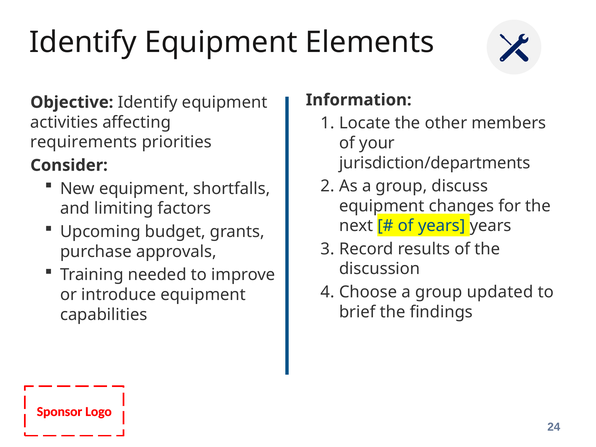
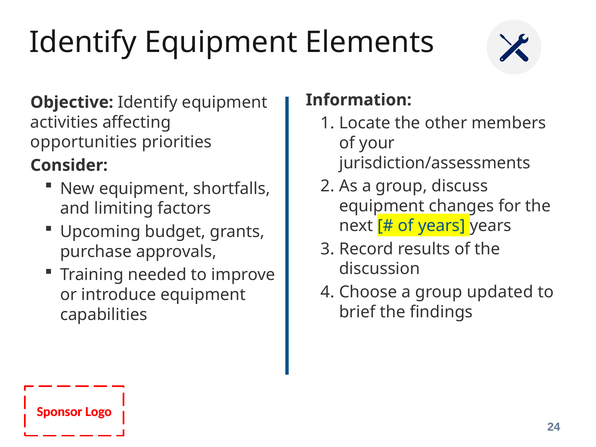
requirements: requirements -> opportunities
jurisdiction/departments: jurisdiction/departments -> jurisdiction/assessments
